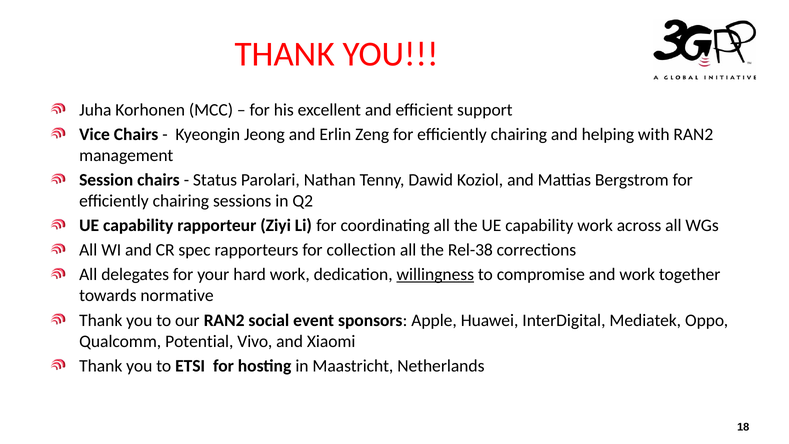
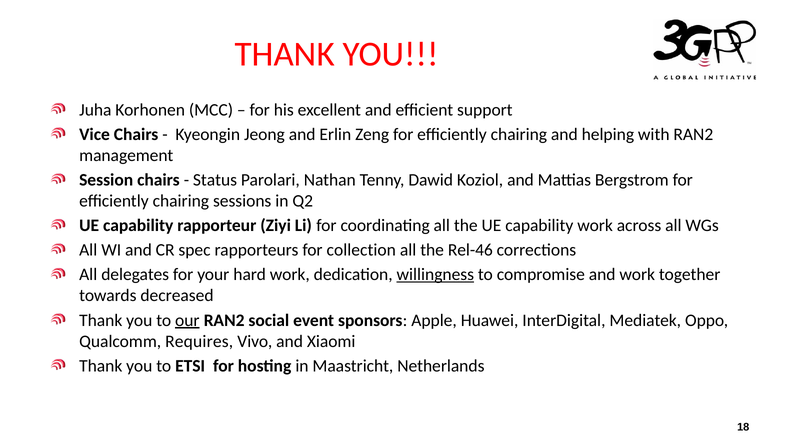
Rel-38: Rel-38 -> Rel-46
normative: normative -> decreased
our underline: none -> present
Potential: Potential -> Requires
